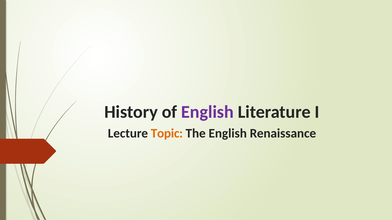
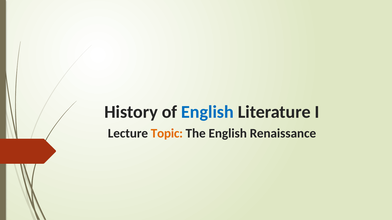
English at (207, 112) colour: purple -> blue
